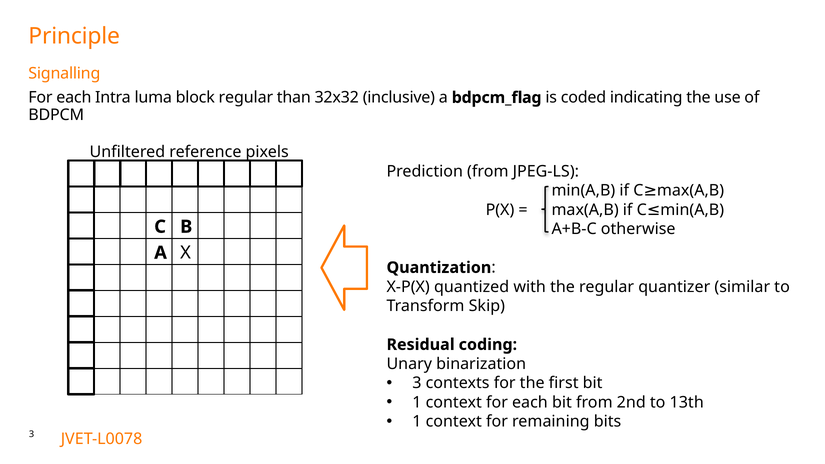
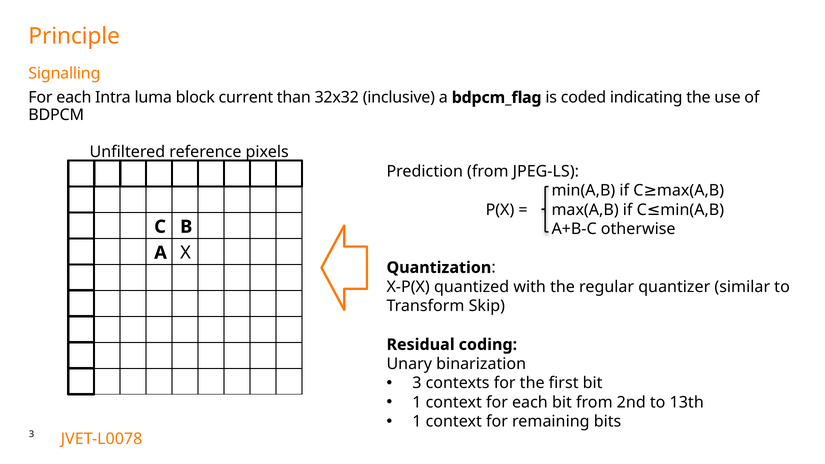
block regular: regular -> current
